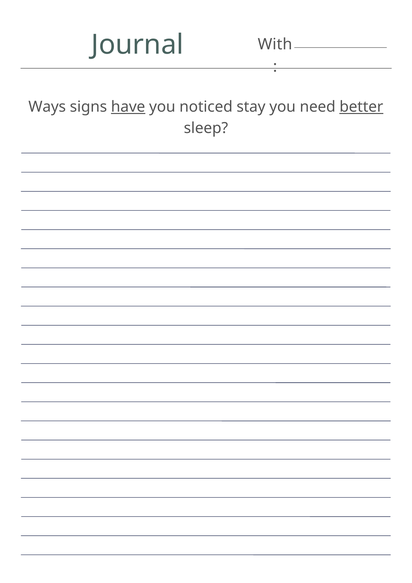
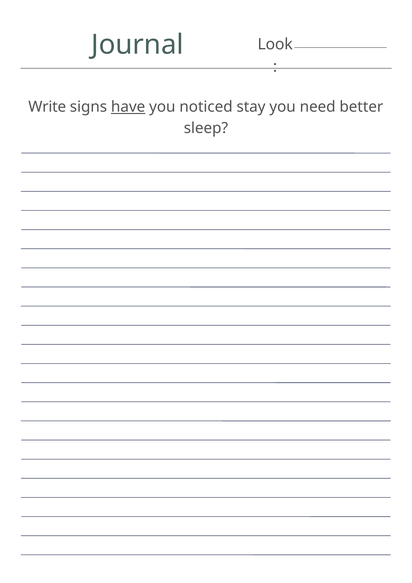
With: With -> Look
Ways: Ways -> Write
better underline: present -> none
